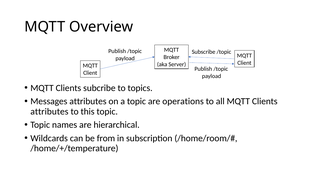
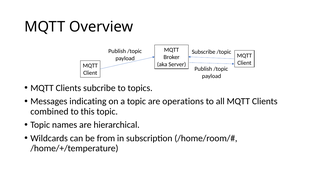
Messages attributes: attributes -> indicating
attributes at (49, 111): attributes -> combined
